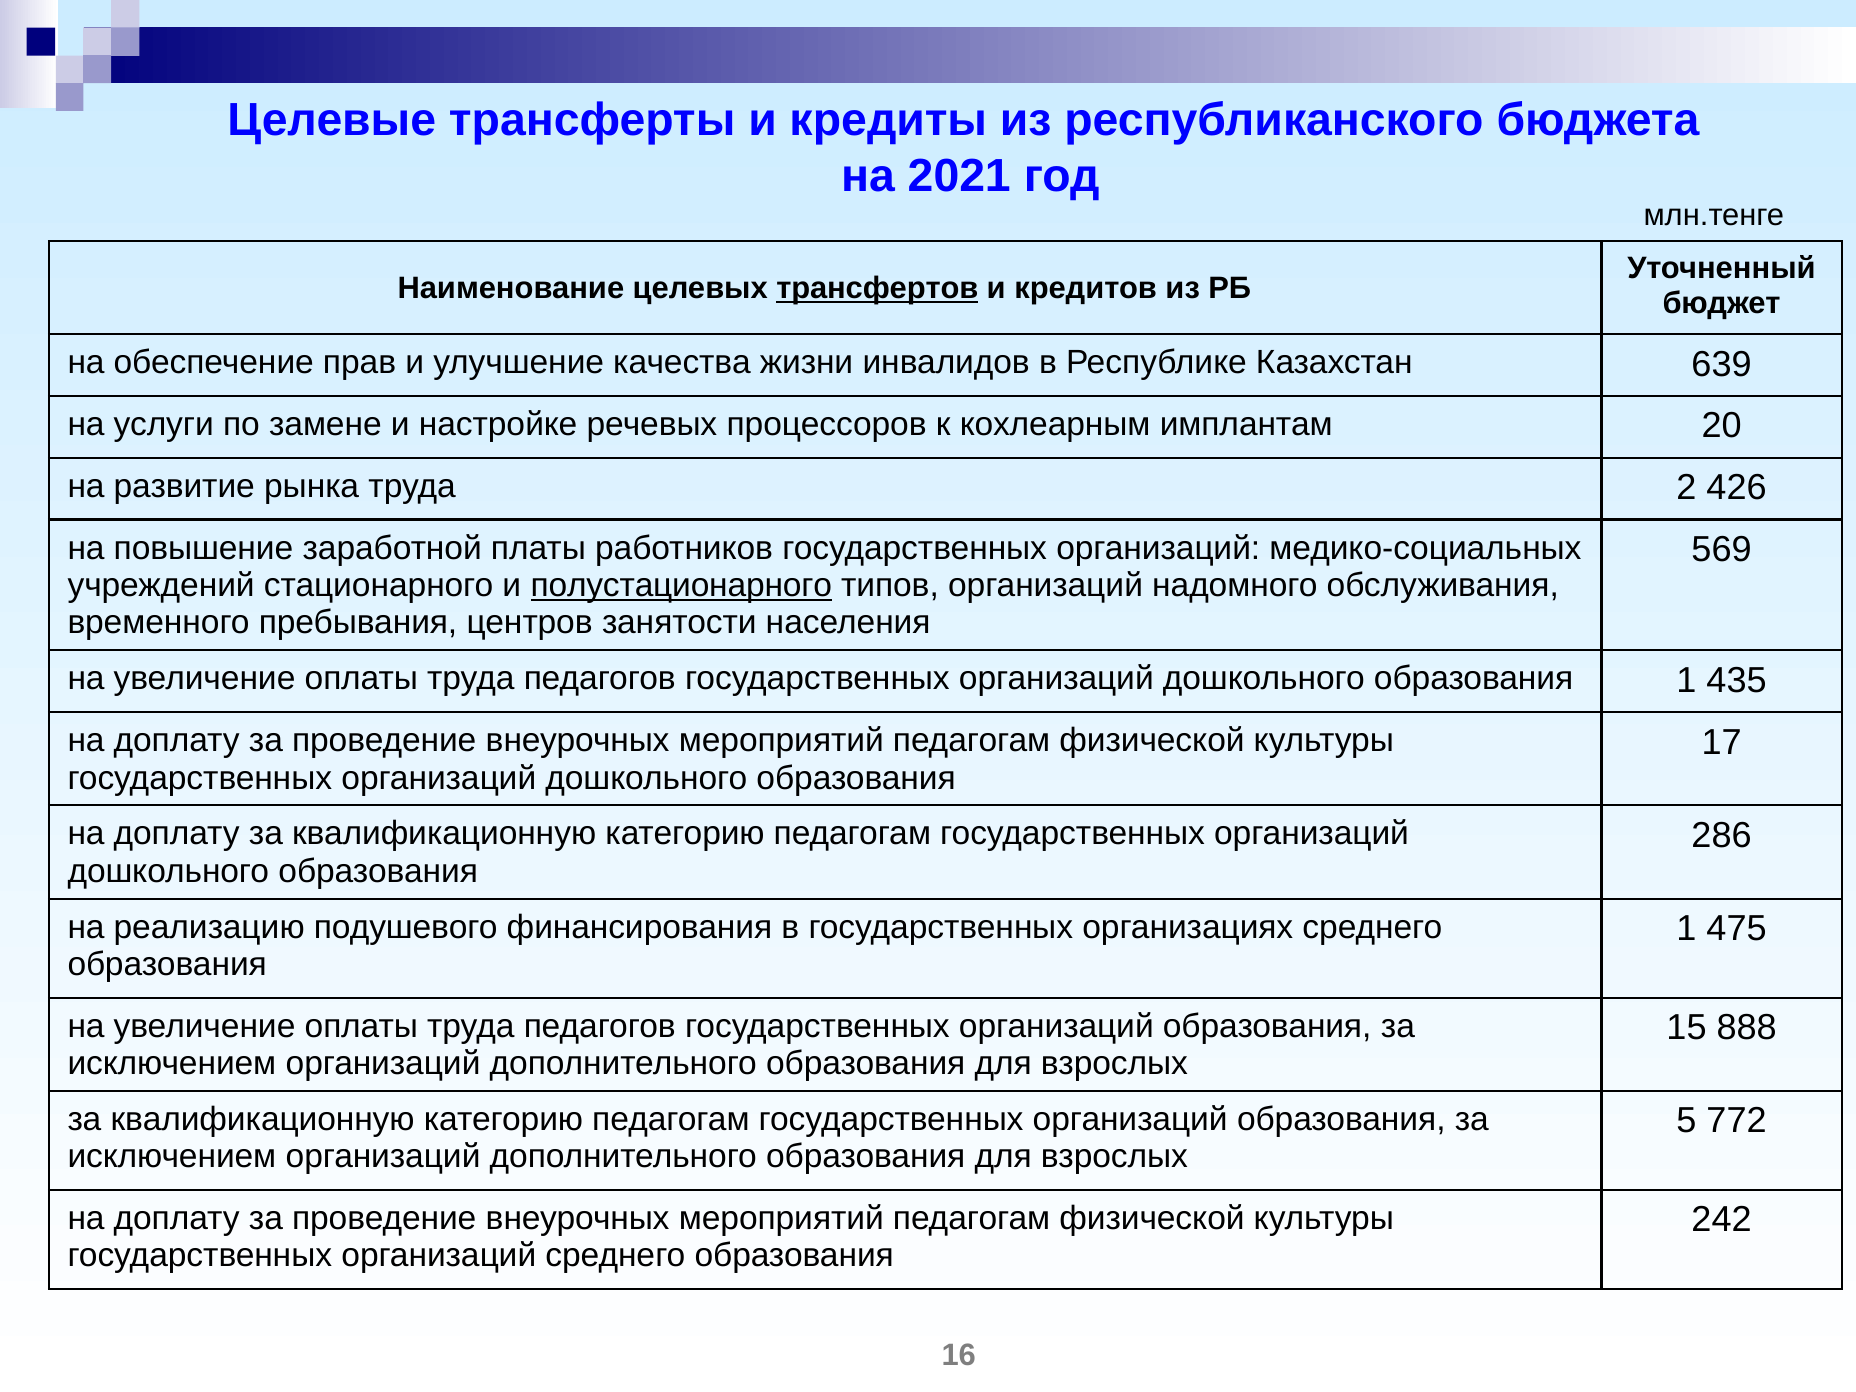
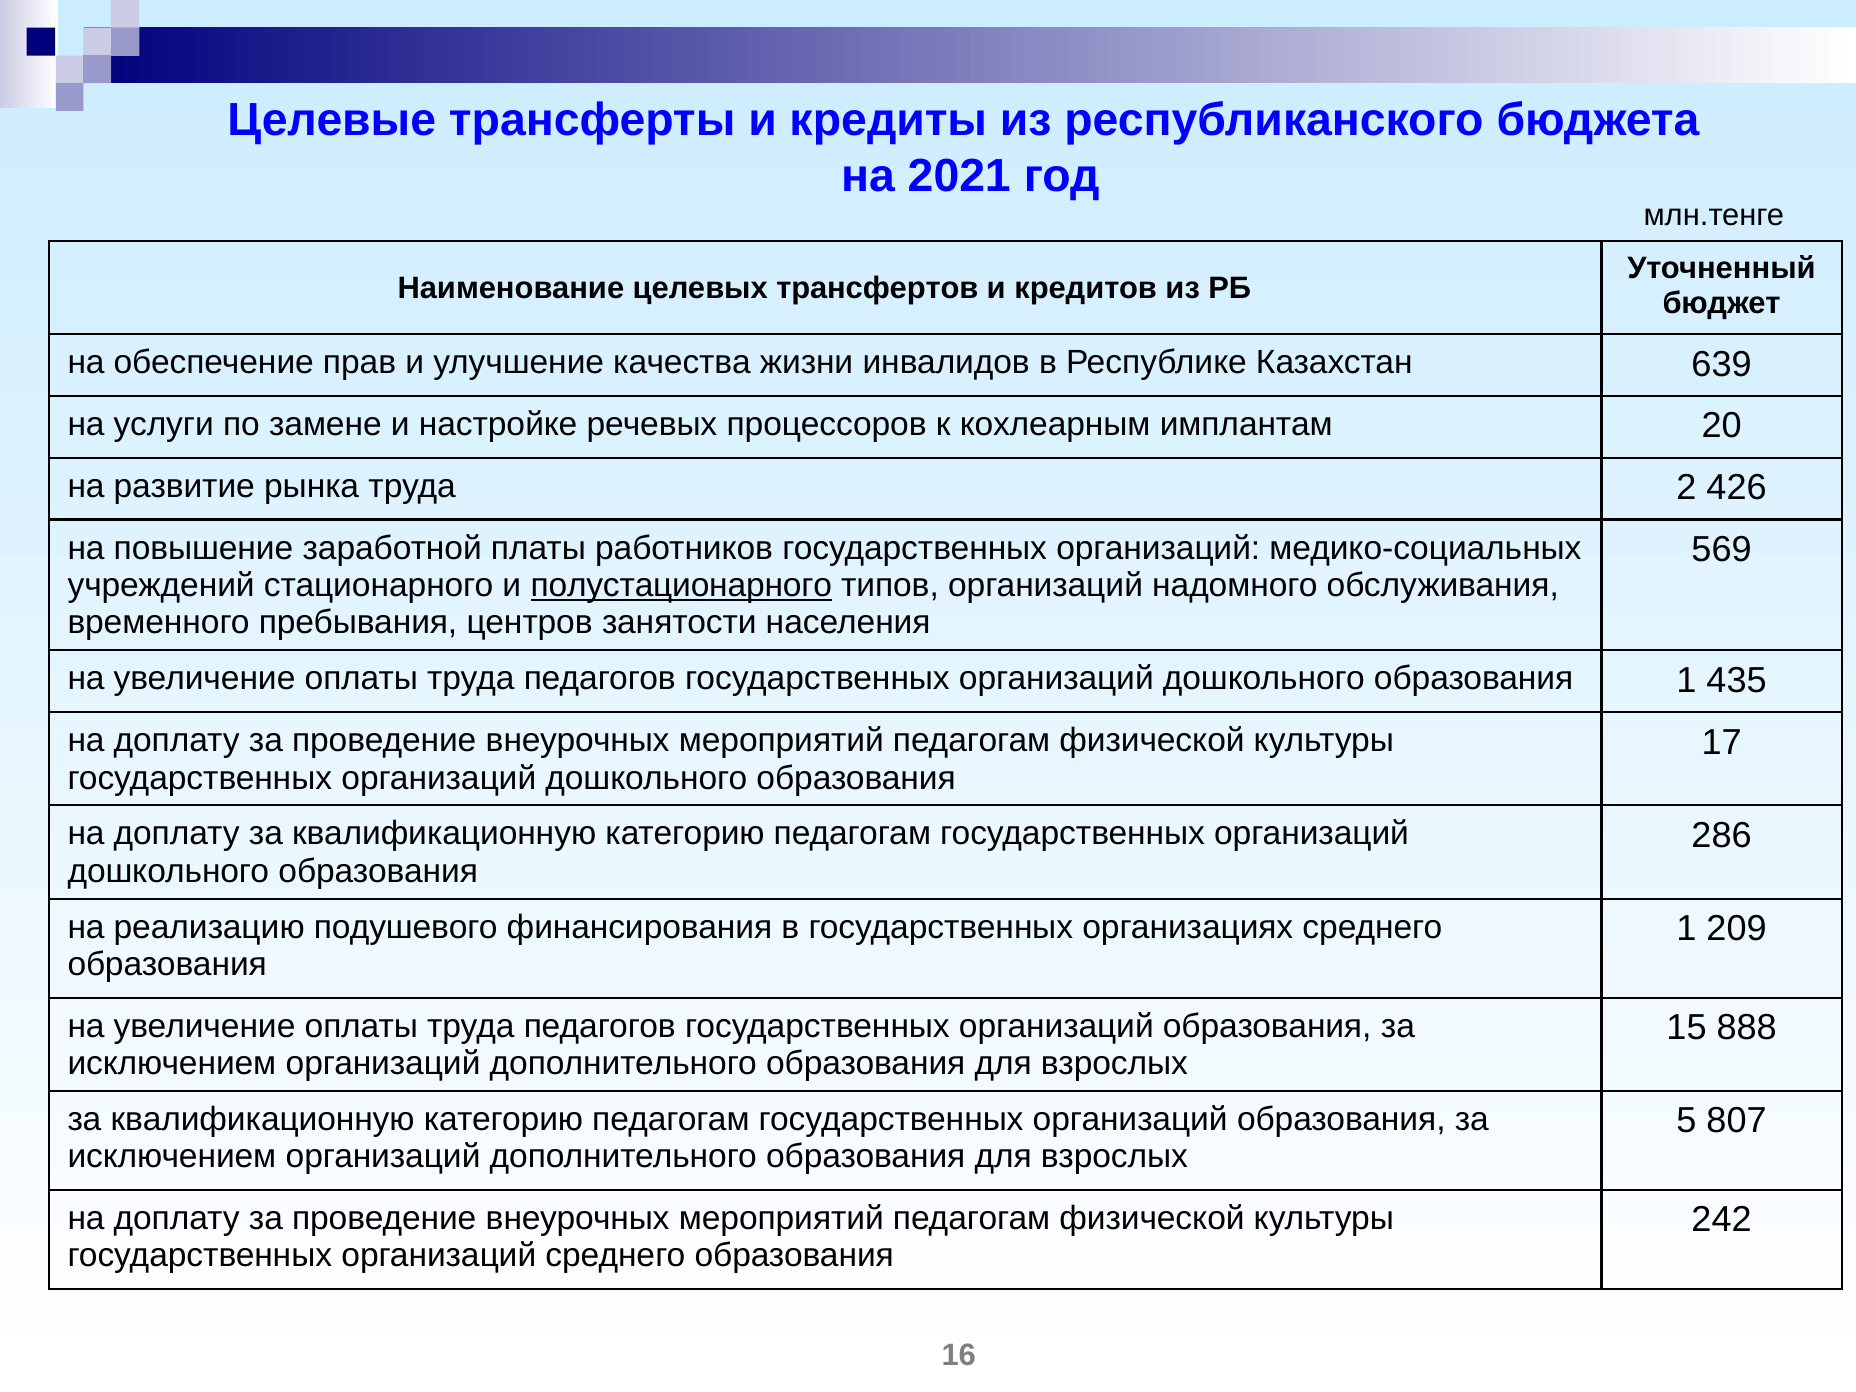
трансфертов underline: present -> none
475: 475 -> 209
772: 772 -> 807
